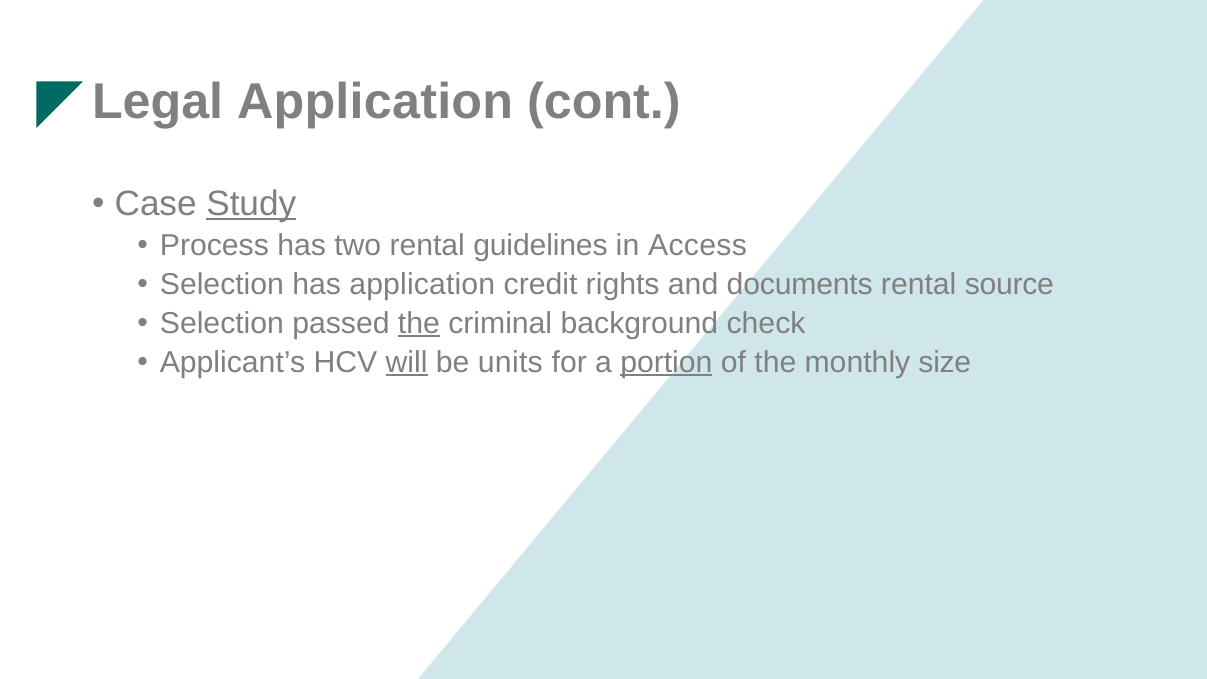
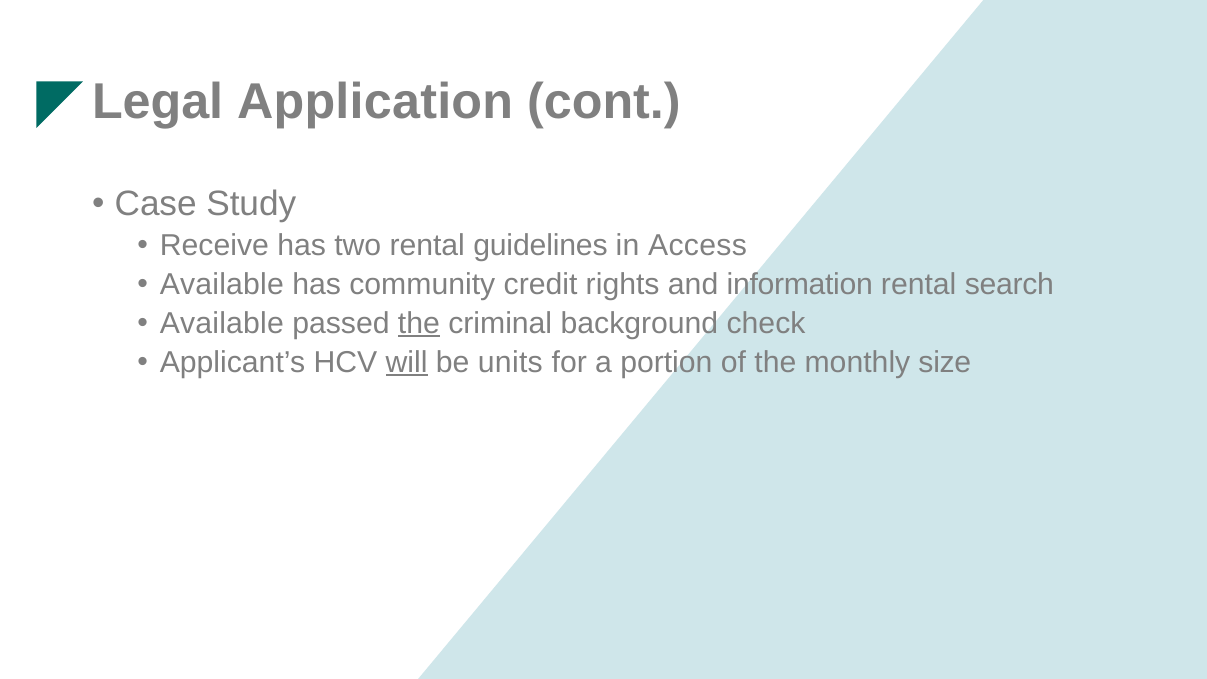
Study underline: present -> none
Process: Process -> Receive
Selection at (222, 285): Selection -> Available
has application: application -> community
documents: documents -> information
source: source -> search
Selection at (222, 323): Selection -> Available
portion underline: present -> none
